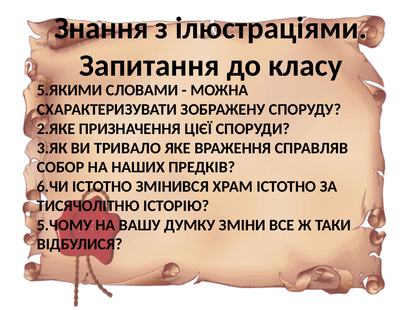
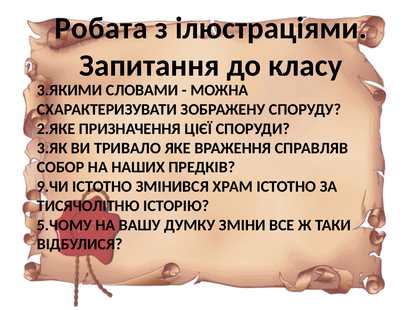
Знання: Знання -> Робата
5.ЯКИМИ: 5.ЯКИМИ -> 3.ЯКИМИ
6.ЧИ: 6.ЧИ -> 9.ЧИ
